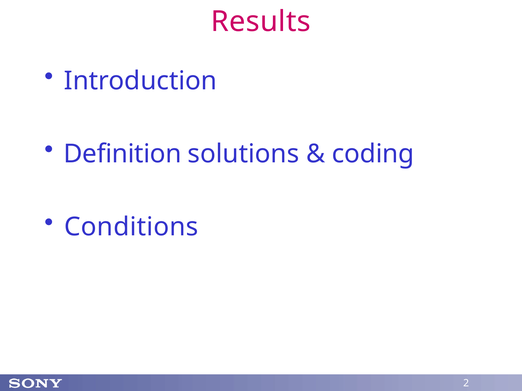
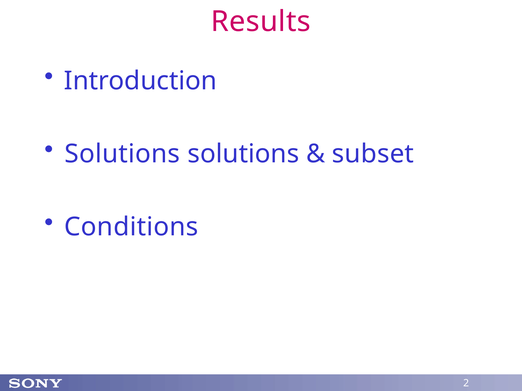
Definition at (122, 154): Definition -> Solutions
coding: coding -> subset
